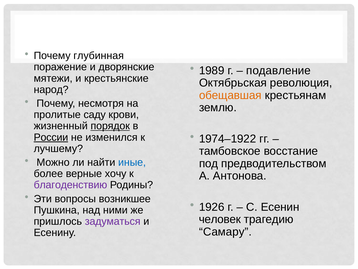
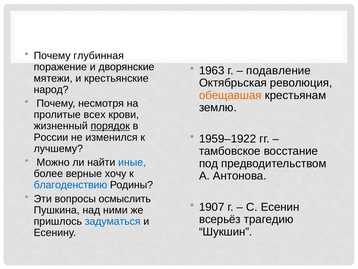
1989: 1989 -> 1963
саду: саду -> всех
1974–1922: 1974–1922 -> 1959–1922
России underline: present -> none
благоденствию colour: purple -> blue
возникшее: возникшее -> осмыслить
1926: 1926 -> 1907
человек: человек -> всерьёз
задуматься colour: purple -> blue
Самару: Самару -> Шукшин
